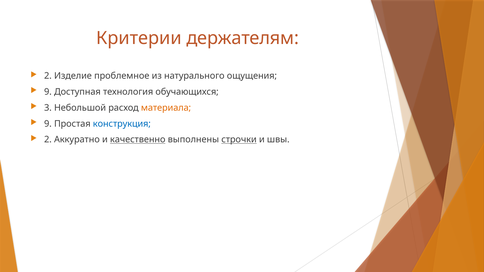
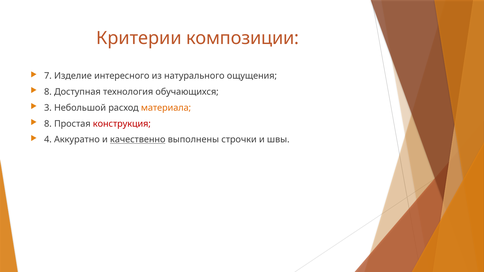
держателям: держателям -> композиции
2 at (48, 76): 2 -> 7
проблемное: проблемное -> интересного
9 at (48, 92): 9 -> 8
9 at (48, 124): 9 -> 8
конструкция colour: blue -> red
2 at (48, 140): 2 -> 4
строчки underline: present -> none
